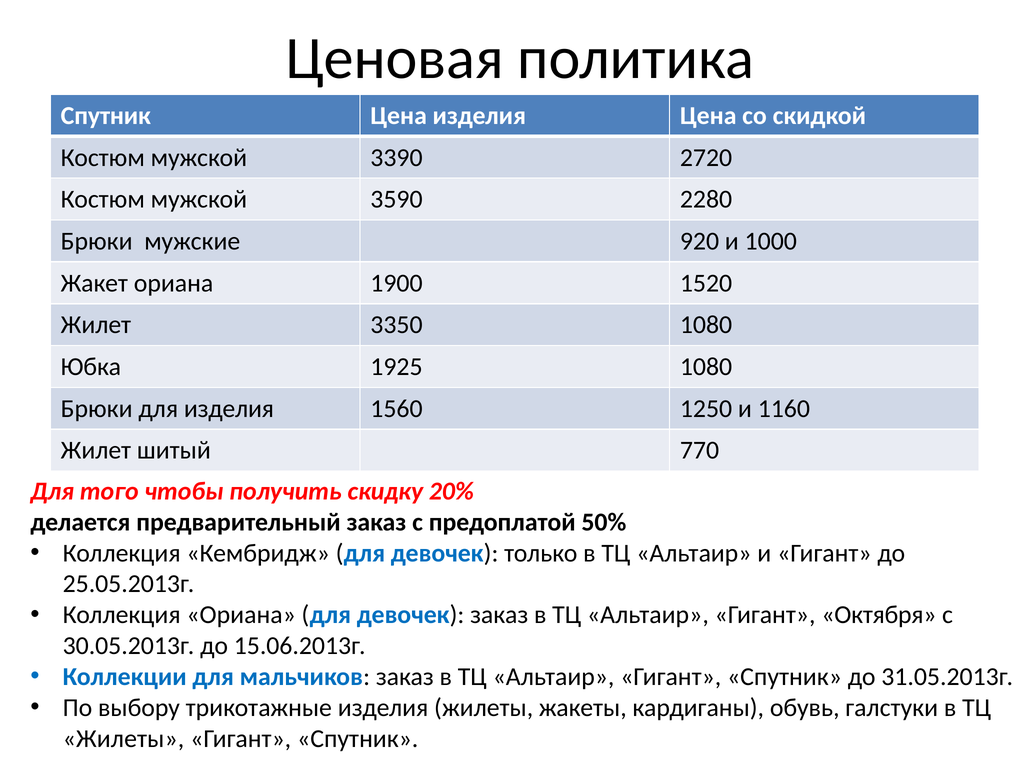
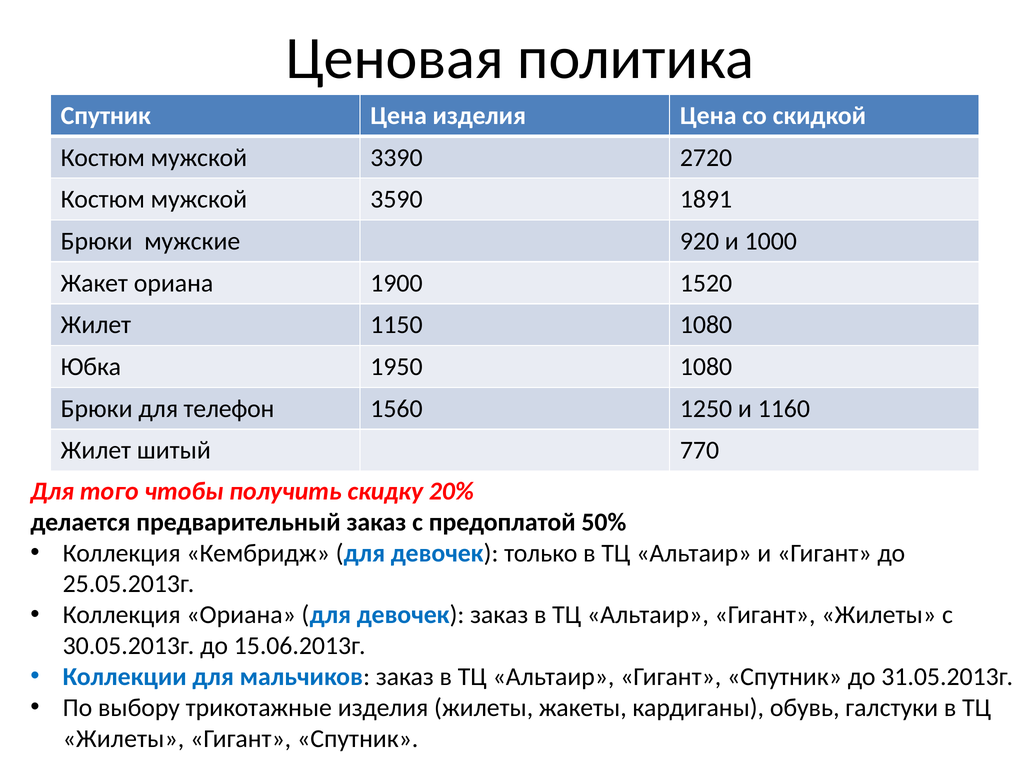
2280: 2280 -> 1891
3350: 3350 -> 1150
1925: 1925 -> 1950
для изделия: изделия -> телефон
Гигант Октября: Октября -> Жилеты
